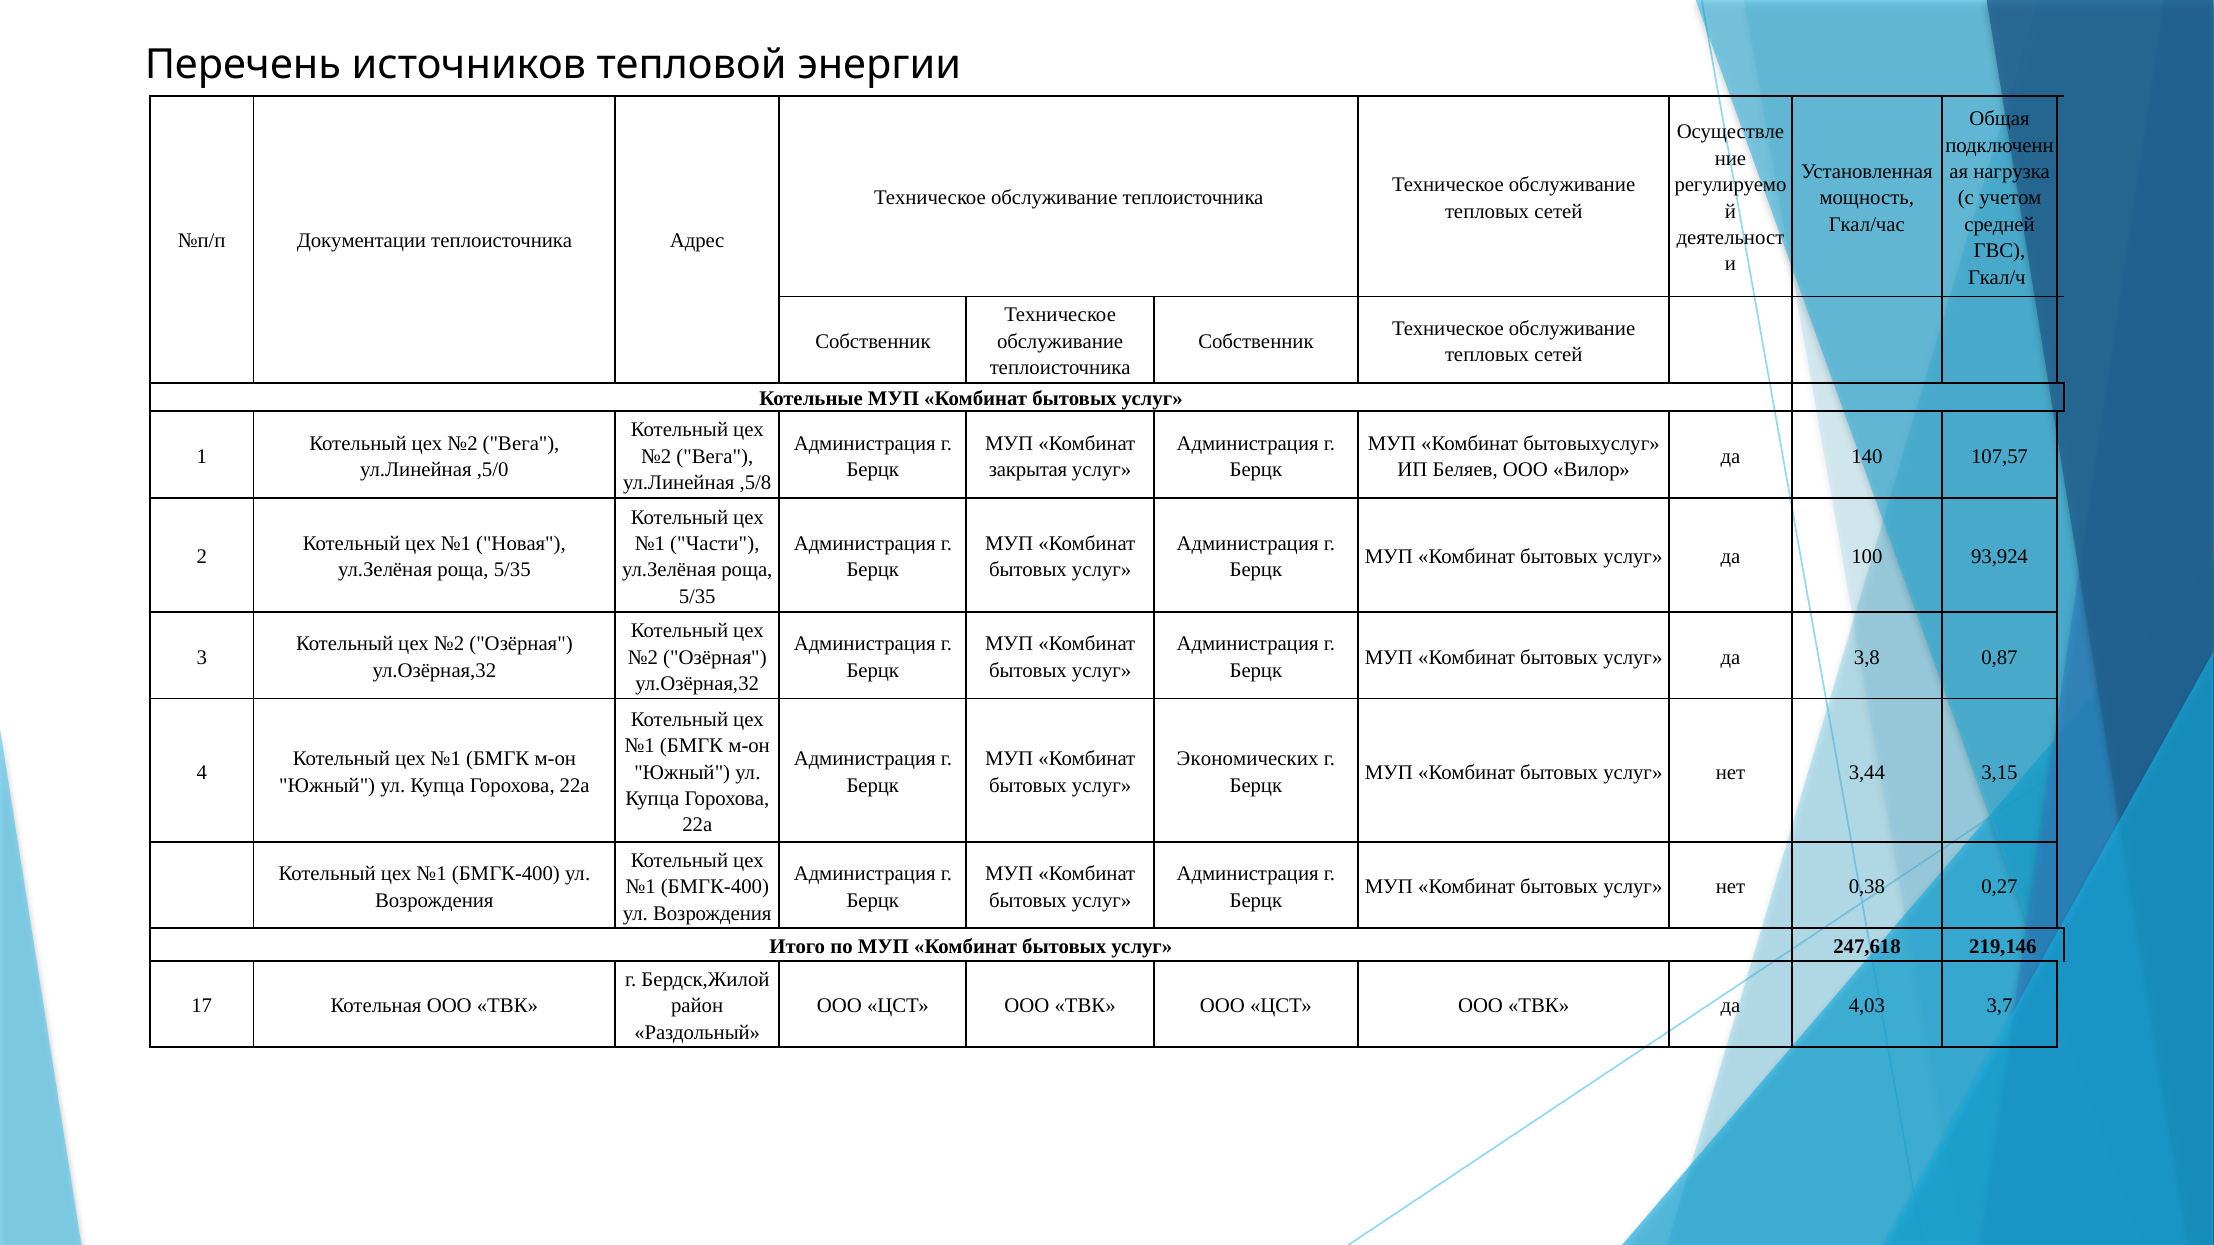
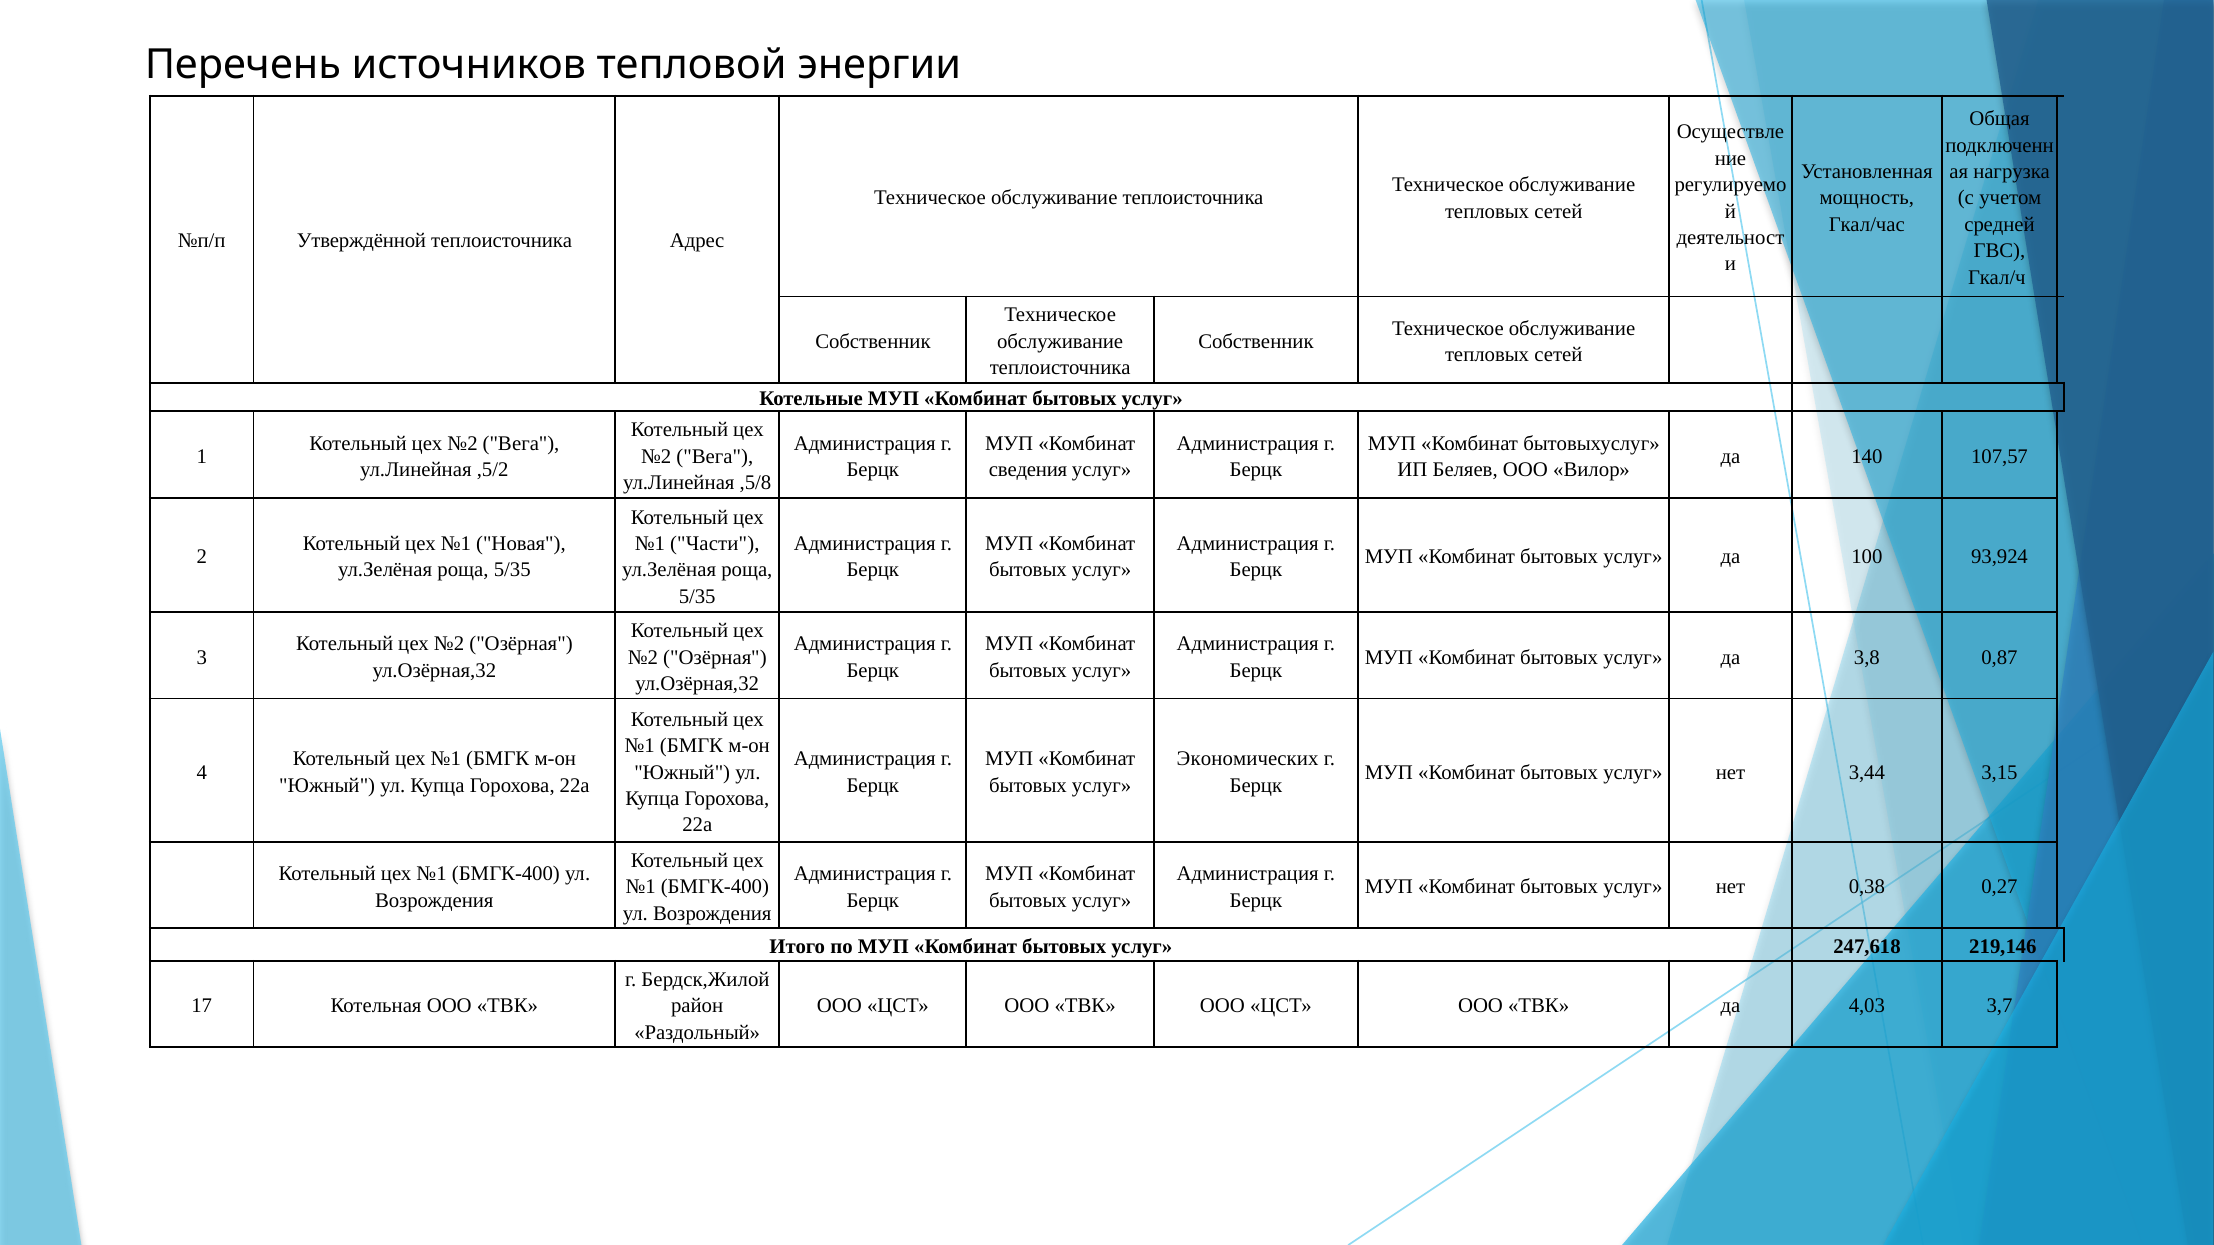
Документации: Документации -> Утверждённой
,5/0: ,5/0 -> ,5/2
закрытая: закрытая -> сведения
